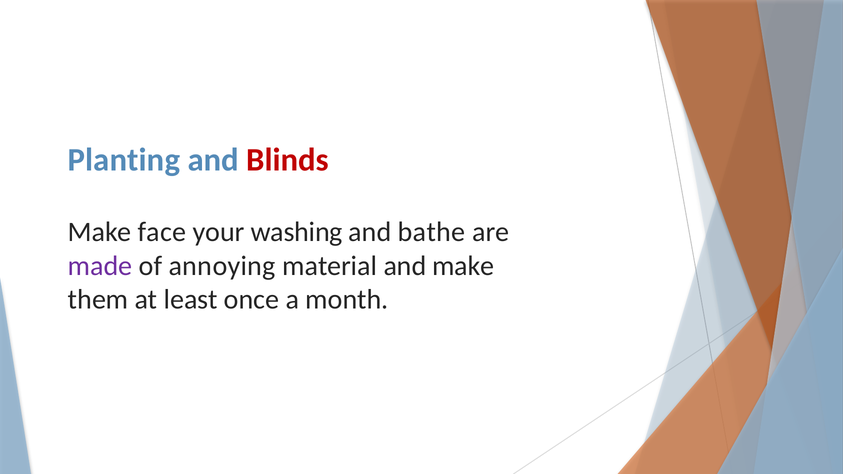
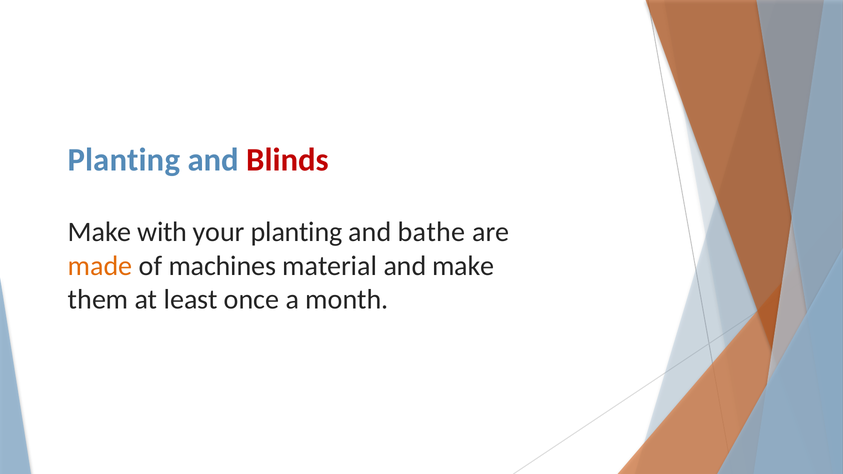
face: face -> with
your washing: washing -> planting
made colour: purple -> orange
annoying: annoying -> machines
